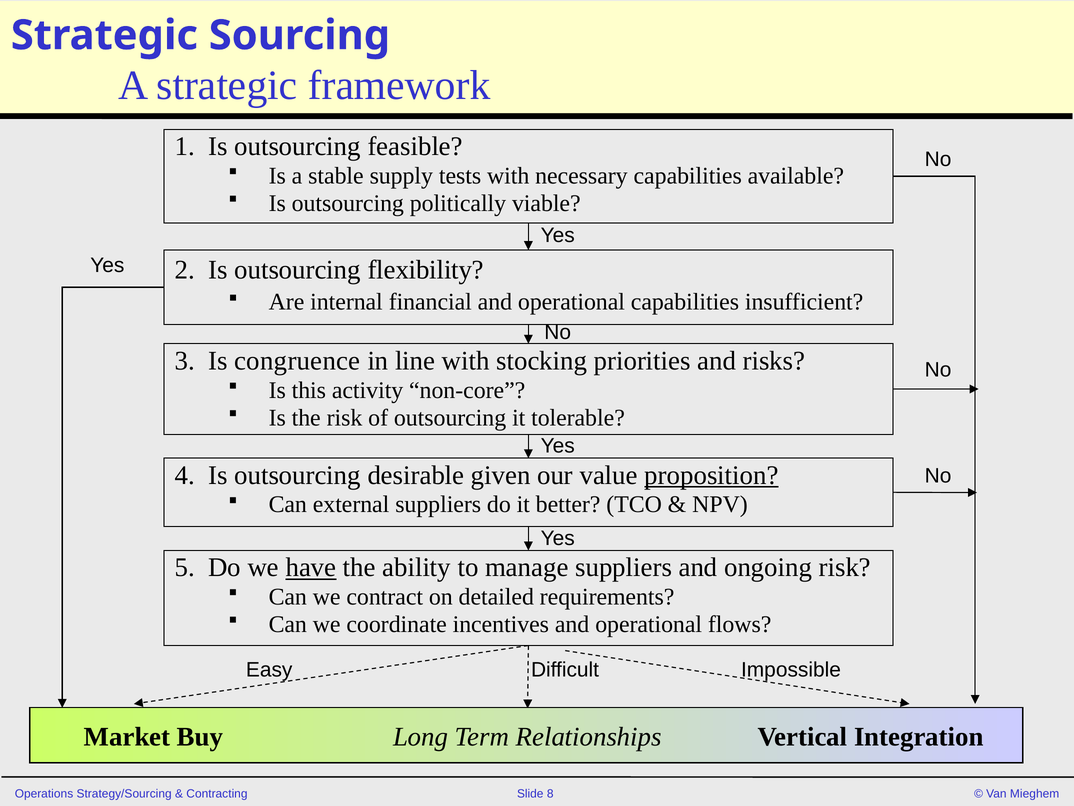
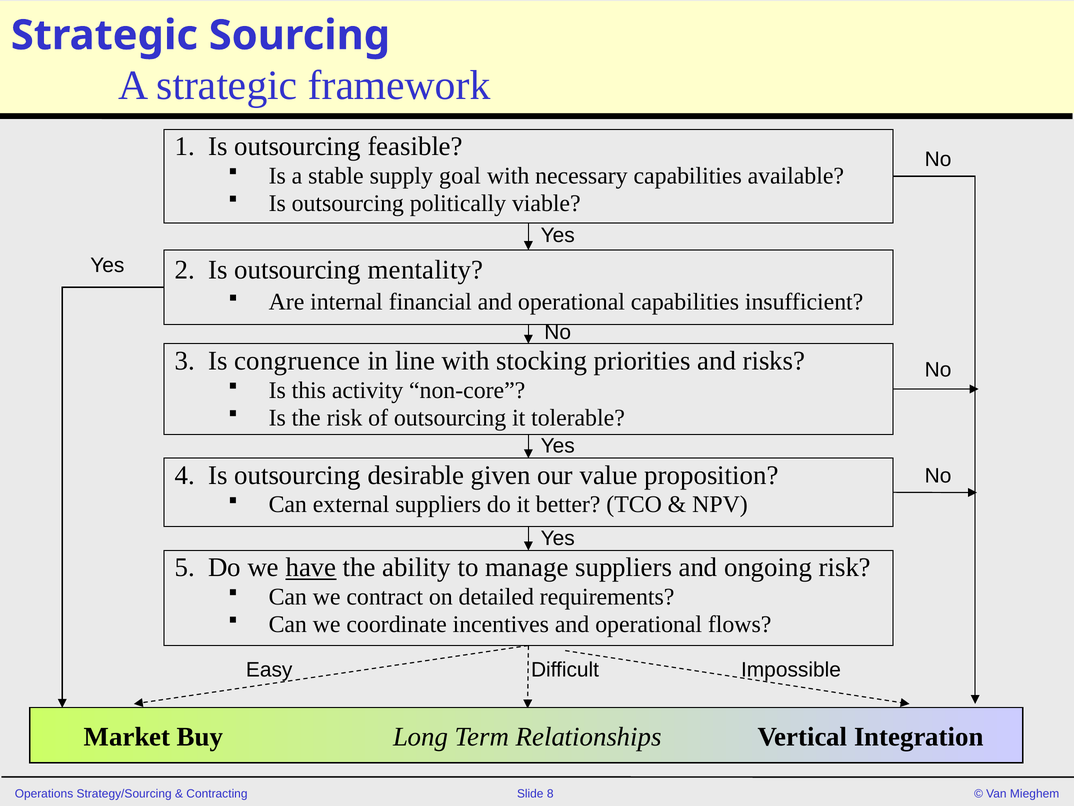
tests: tests -> goal
flexibility: flexibility -> mentality
proposition underline: present -> none
